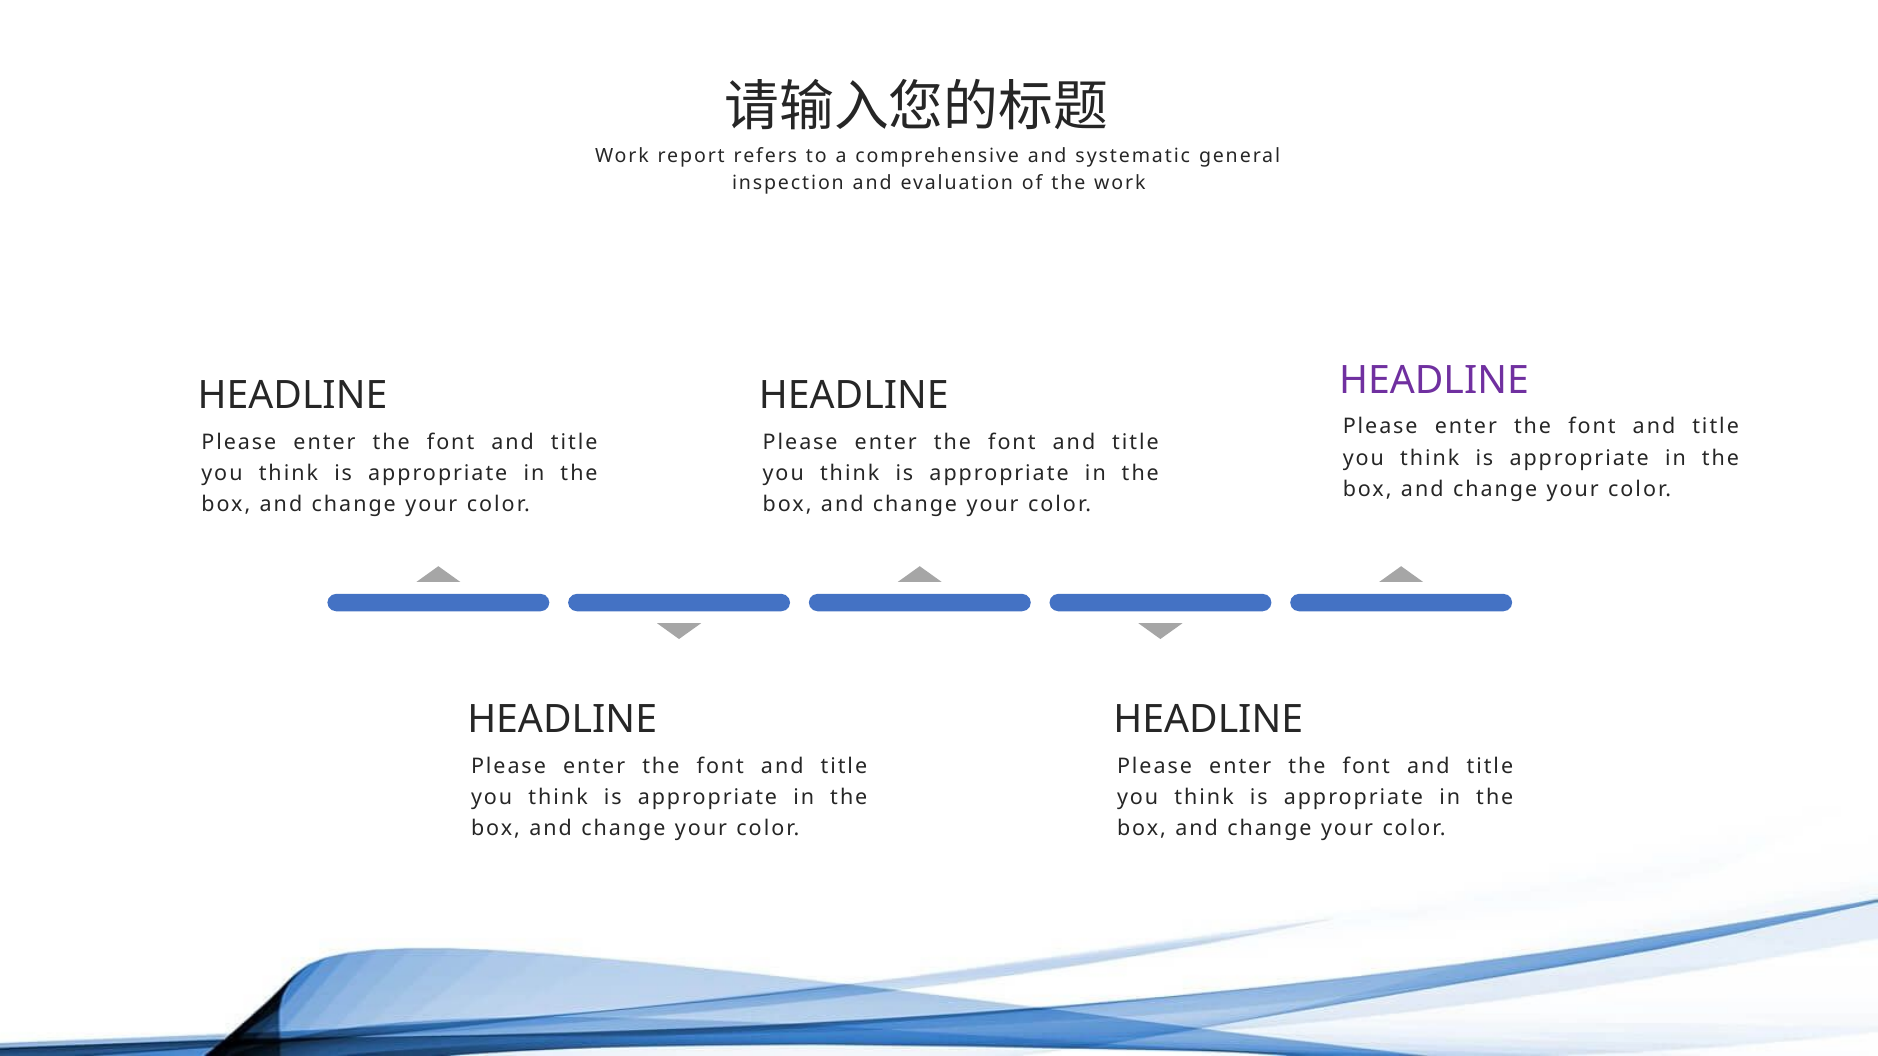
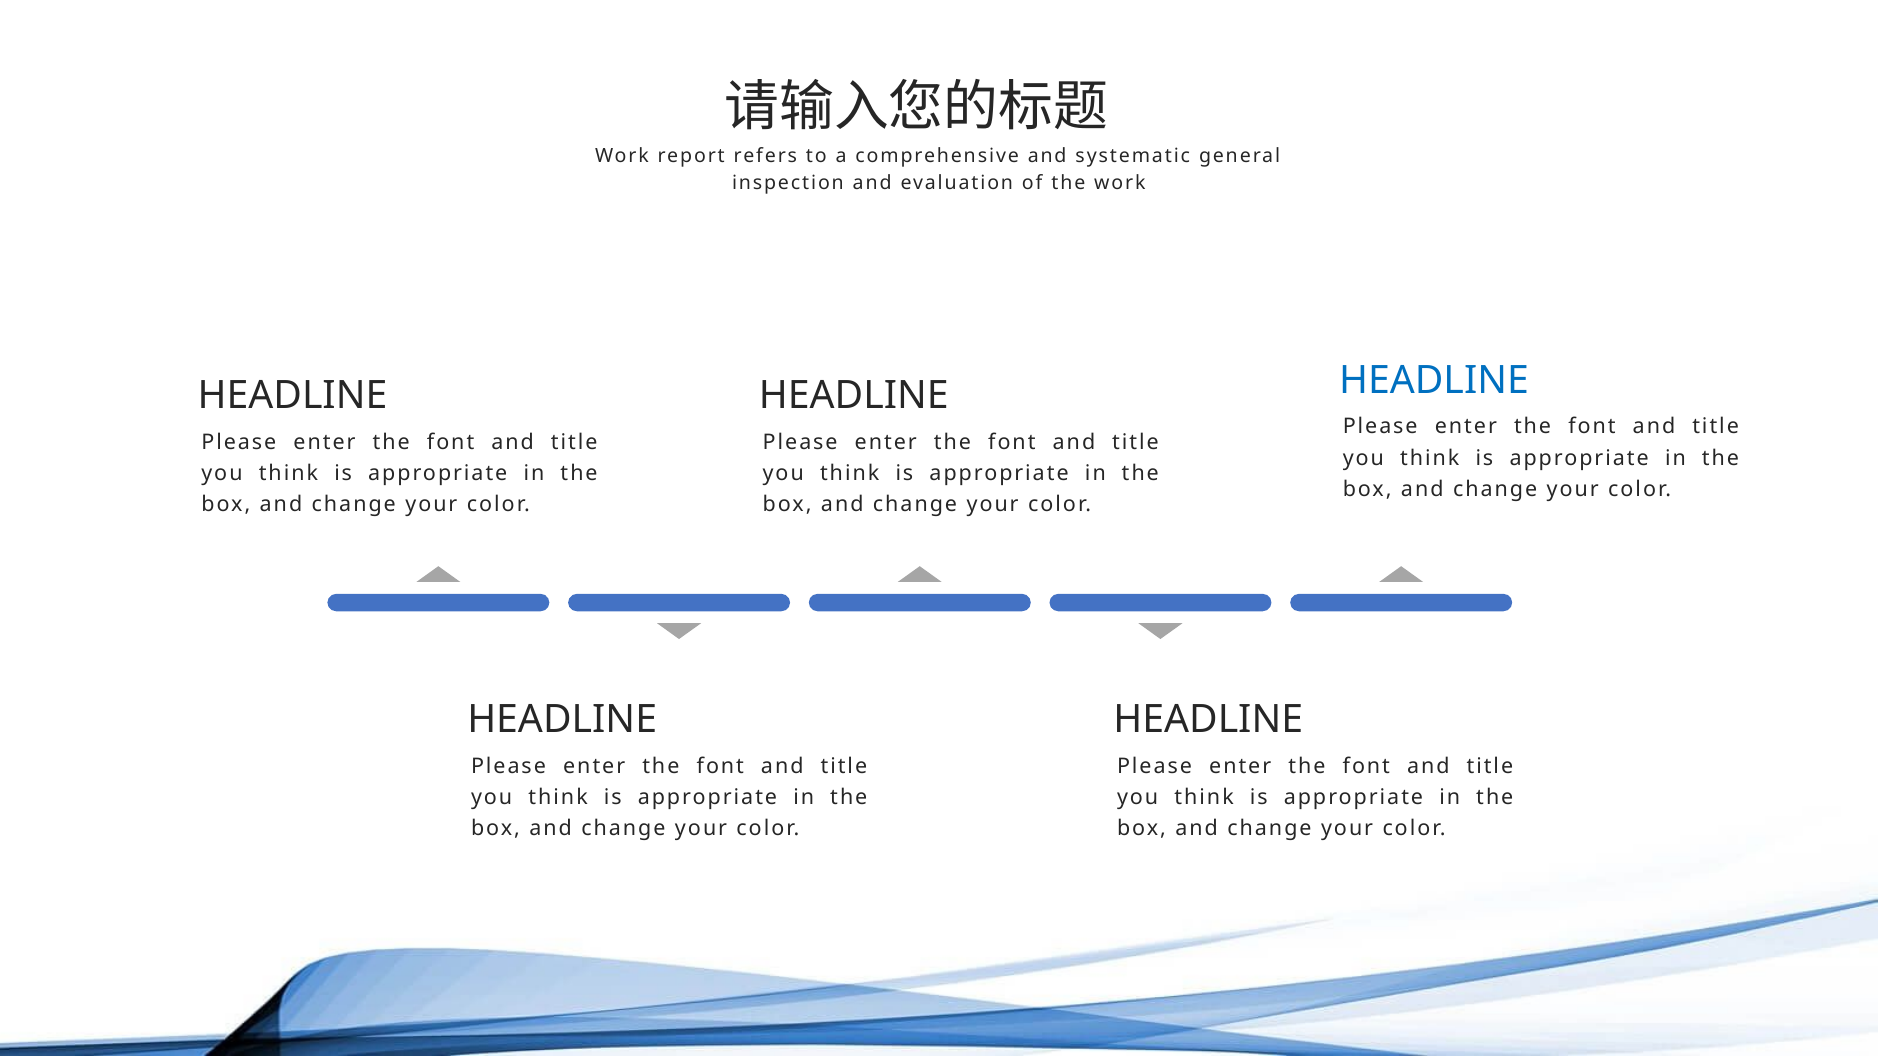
HEADLINE at (1434, 380) colour: purple -> blue
